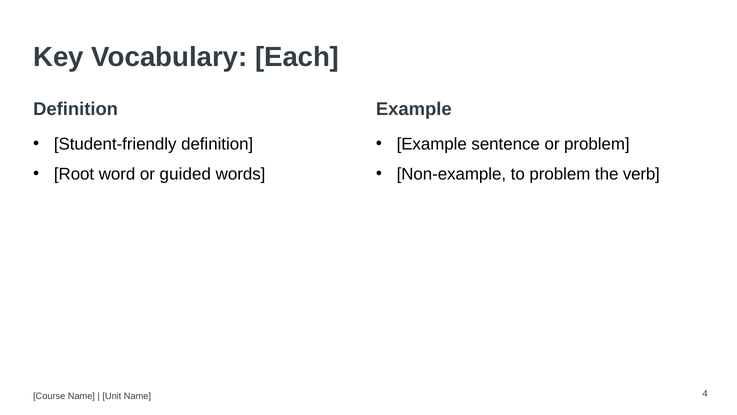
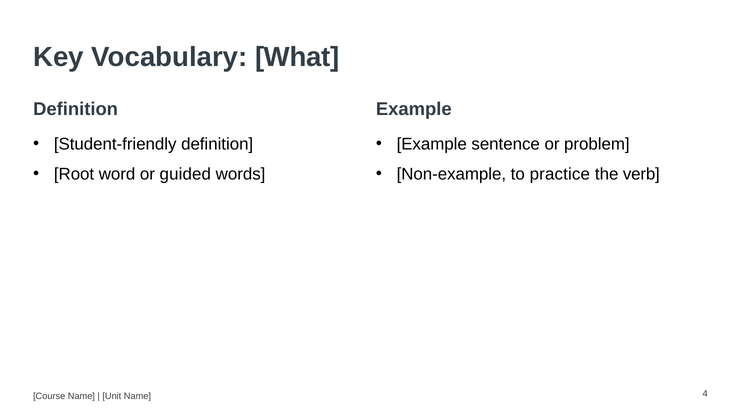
Each: Each -> What
to problem: problem -> practice
